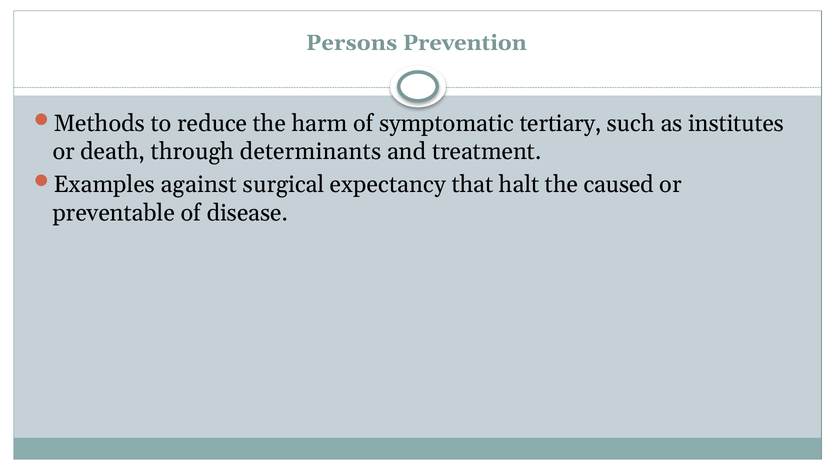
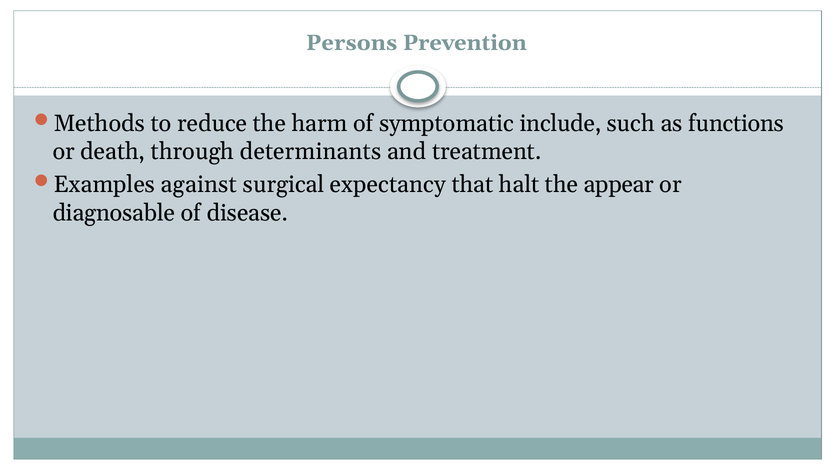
tertiary: tertiary -> include
institutes: institutes -> functions
caused: caused -> appear
preventable: preventable -> diagnosable
